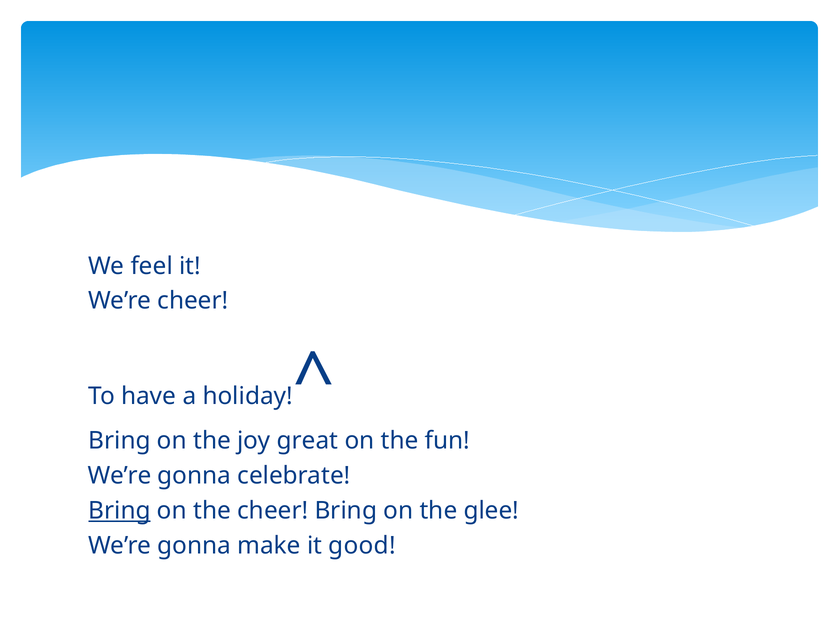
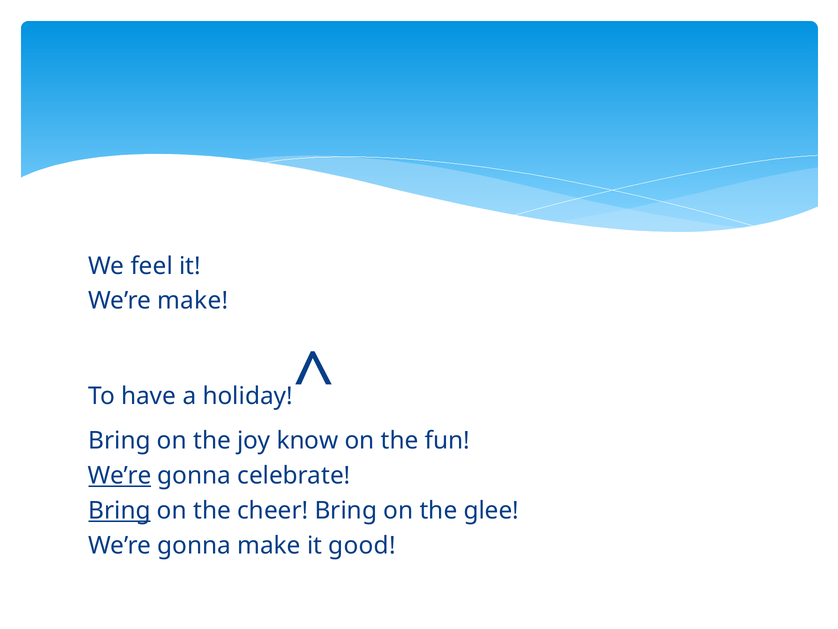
We’re cheer: cheer -> make
great: great -> know
We’re at (120, 475) underline: none -> present
